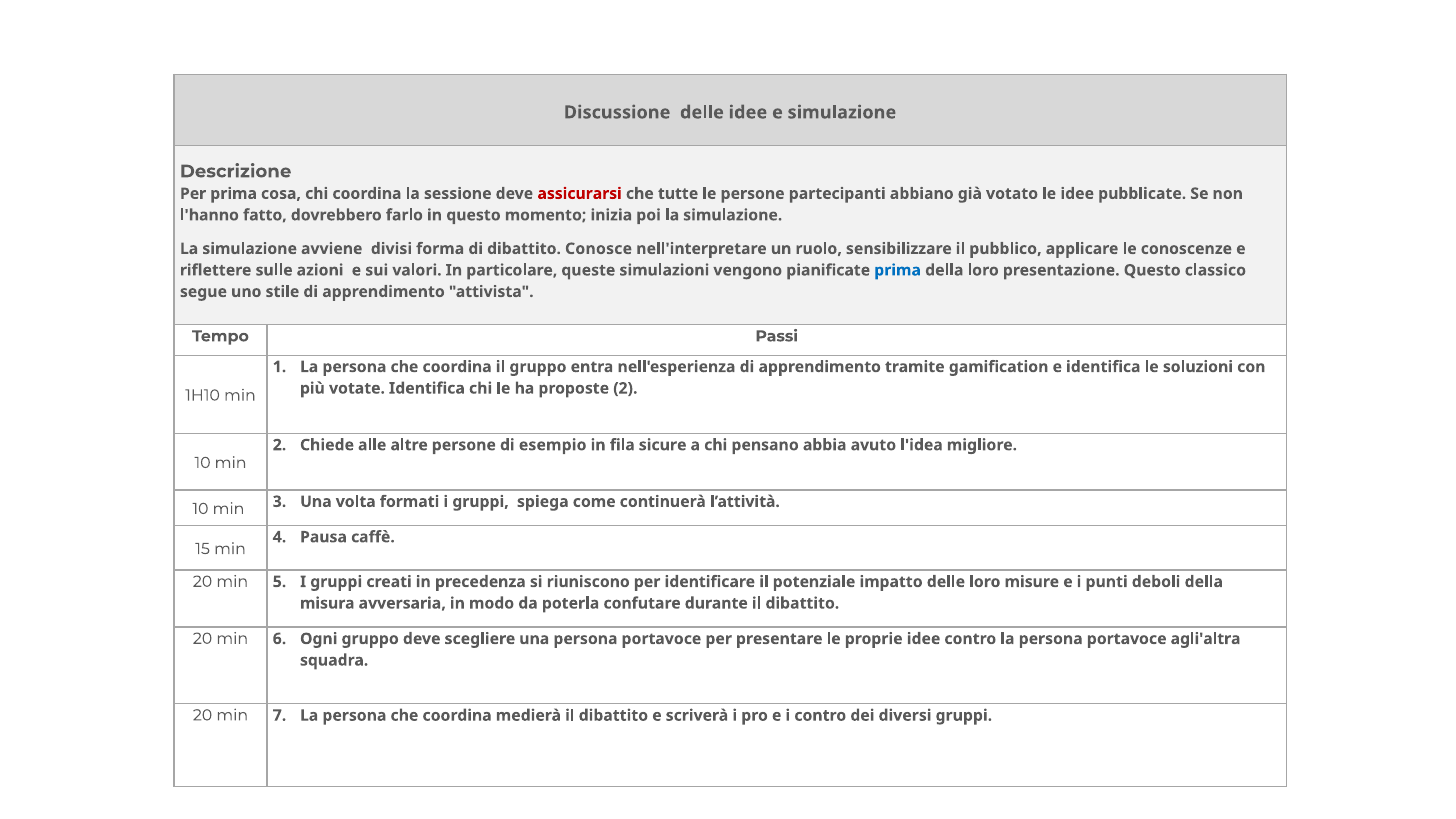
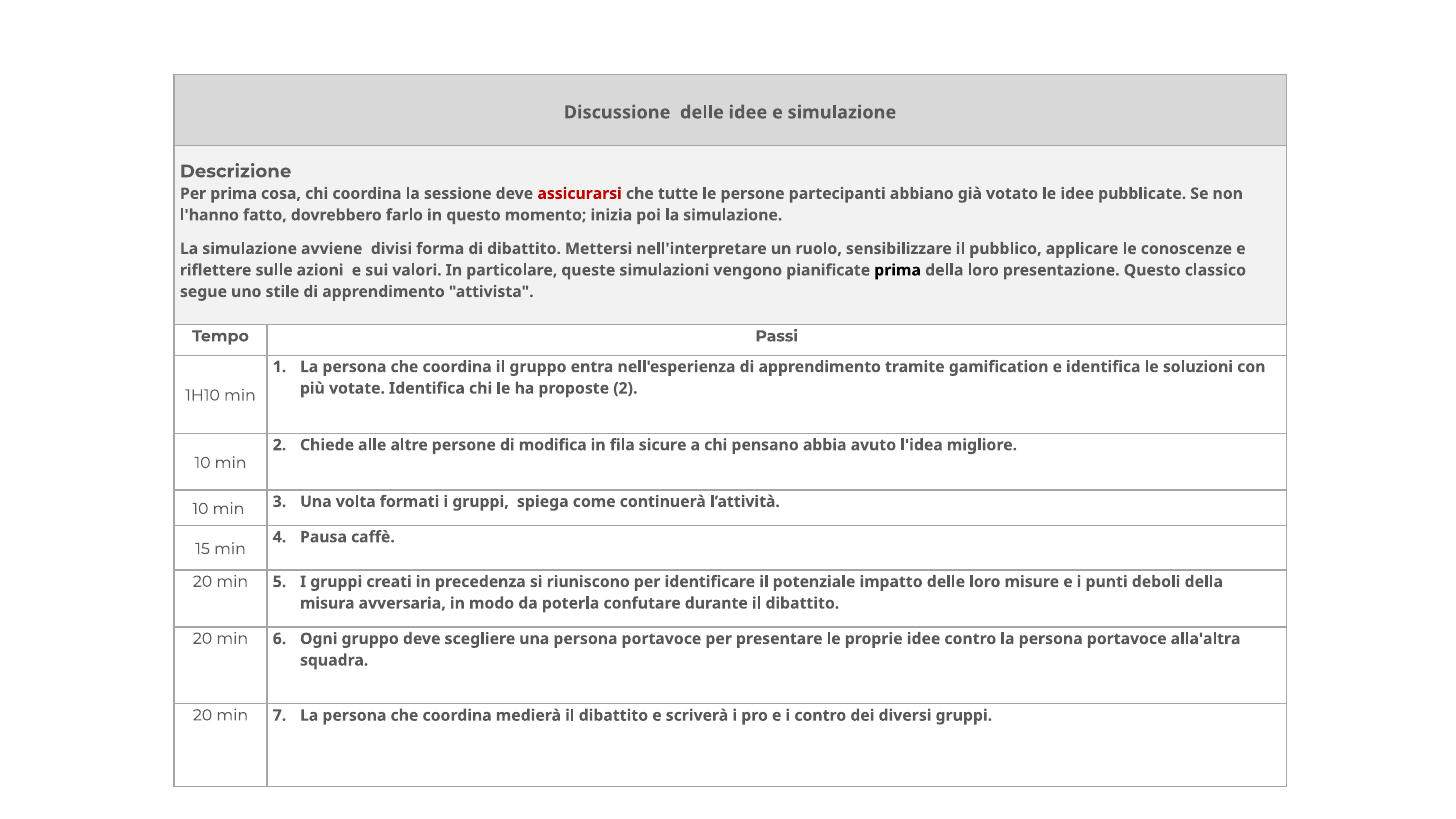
Conosce: Conosce -> Mettersi
prima at (898, 270) colour: blue -> black
esempio: esempio -> modifica
agli'altra: agli'altra -> alla'altra
